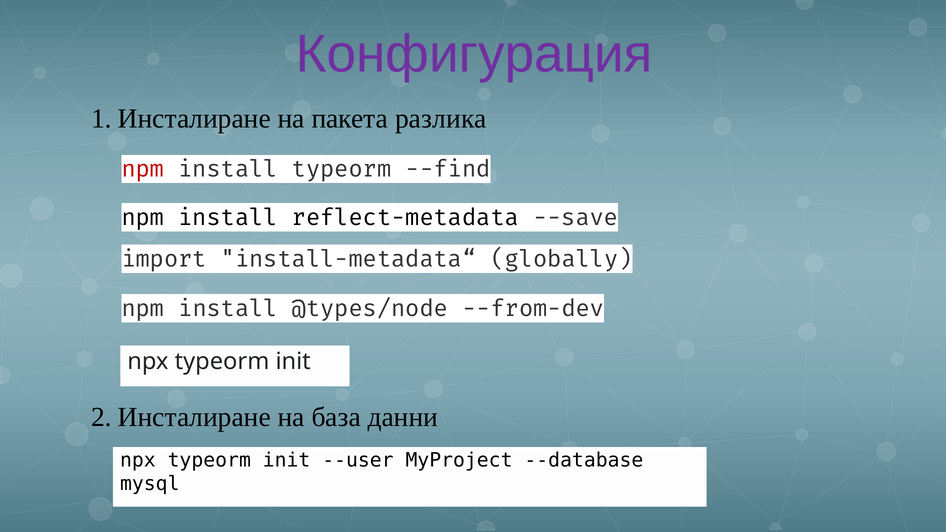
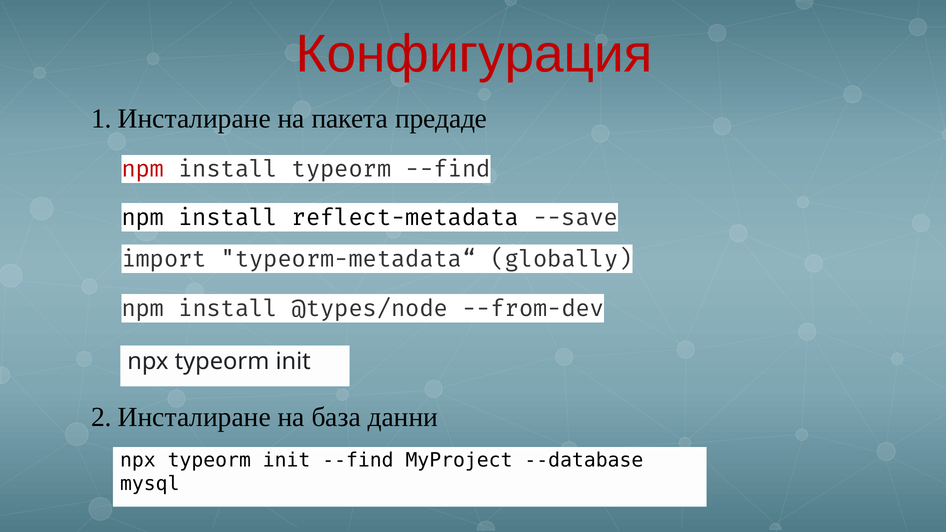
Конфигурация colour: purple -> red
разлика: разлика -> предаде
install-metadata“: install-metadata“ -> typeorm-metadata“
init --user: --user -> --find
